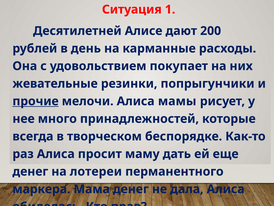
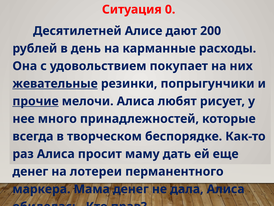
1: 1 -> 0
жевательные underline: none -> present
мамы: мамы -> любят
